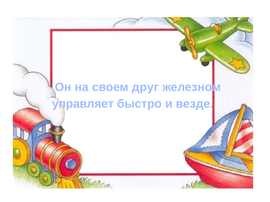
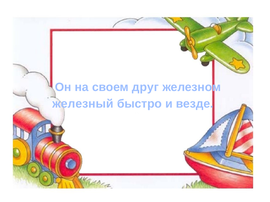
управляет: управляет -> железный
